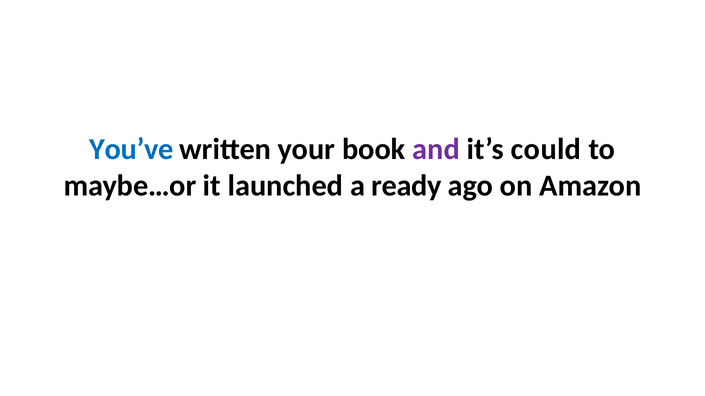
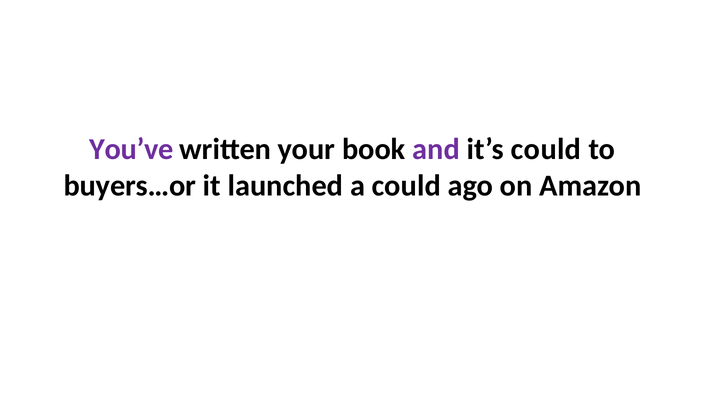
You’ve colour: blue -> purple
maybe…or: maybe…or -> buyers…or
a ready: ready -> could
